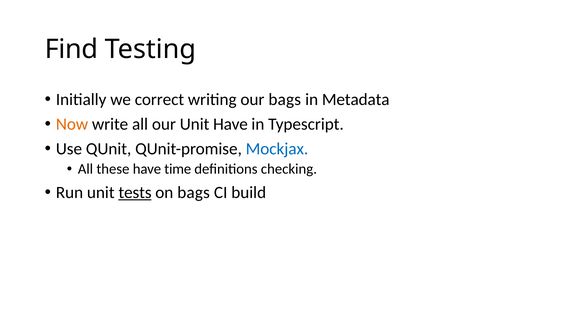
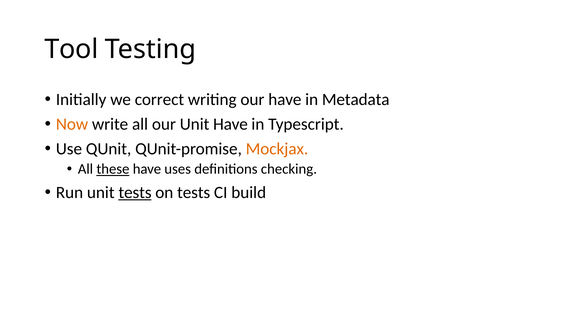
Find: Find -> Tool
our bags: bags -> have
Mockjax colour: blue -> orange
these underline: none -> present
time: time -> uses
on bags: bags -> tests
